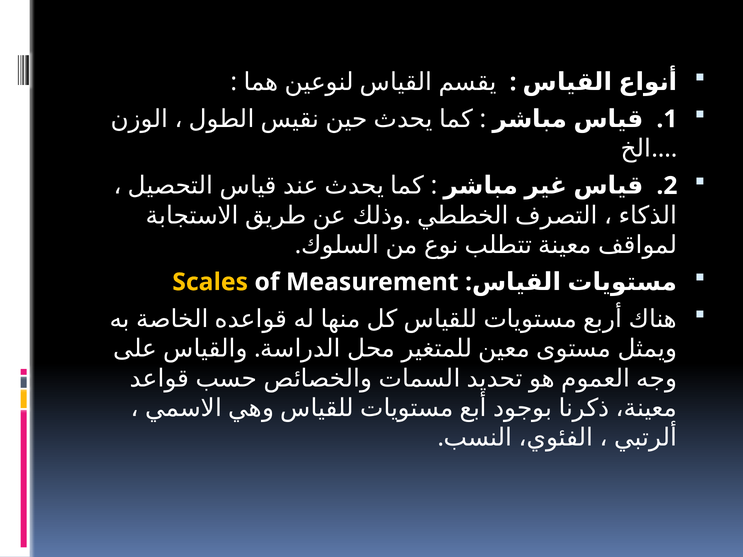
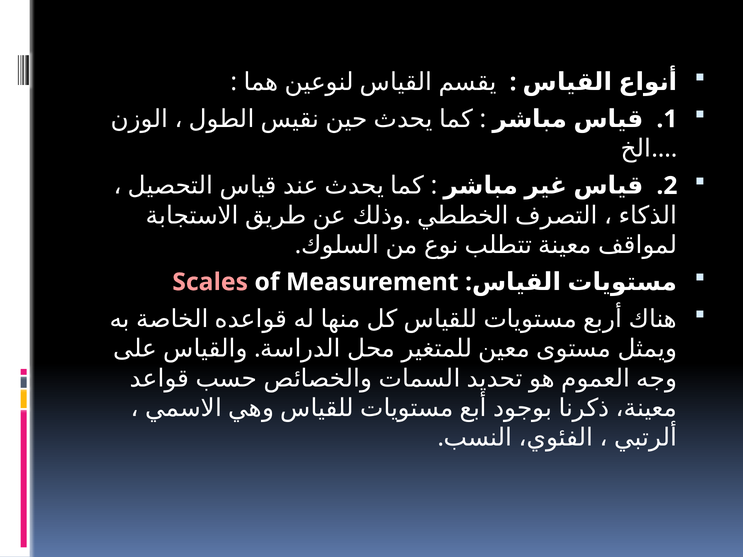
Scales colour: yellow -> pink
